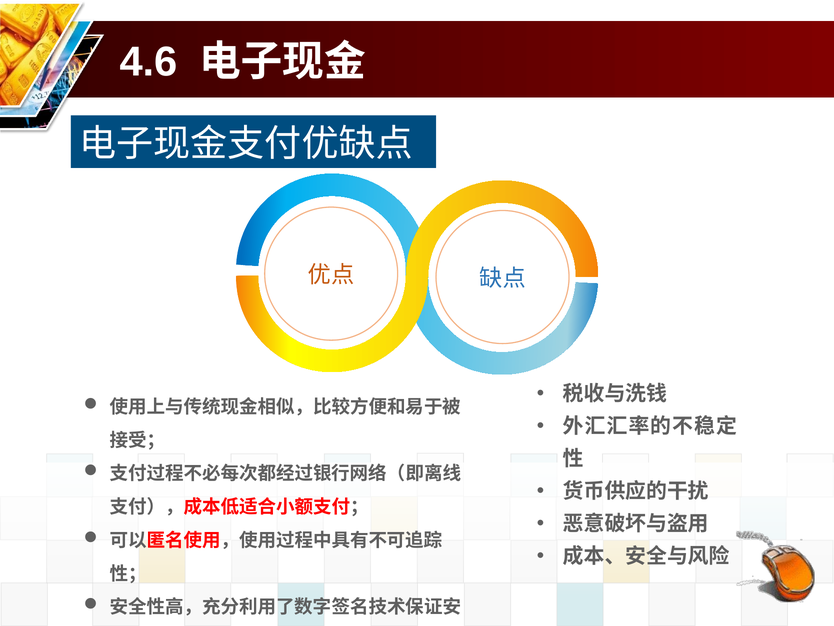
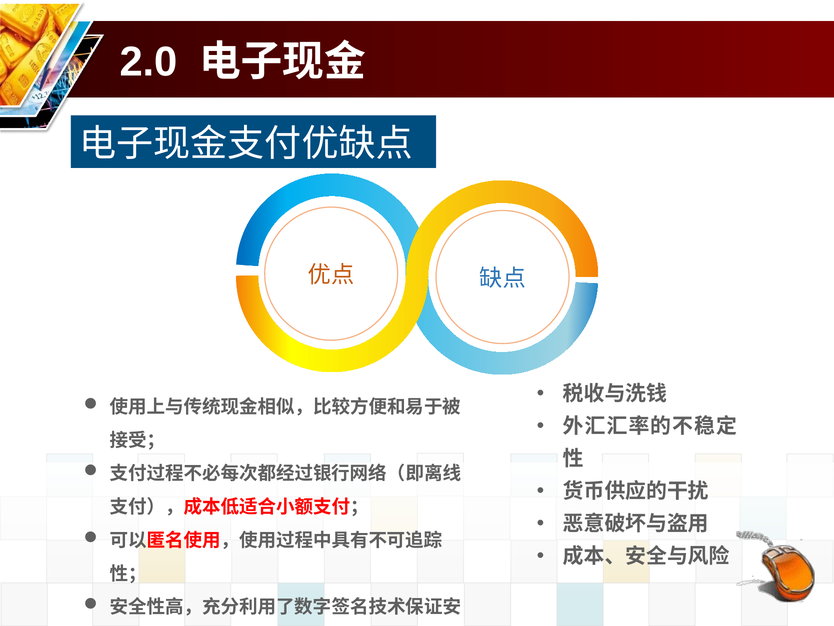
4.6: 4.6 -> 2.0
